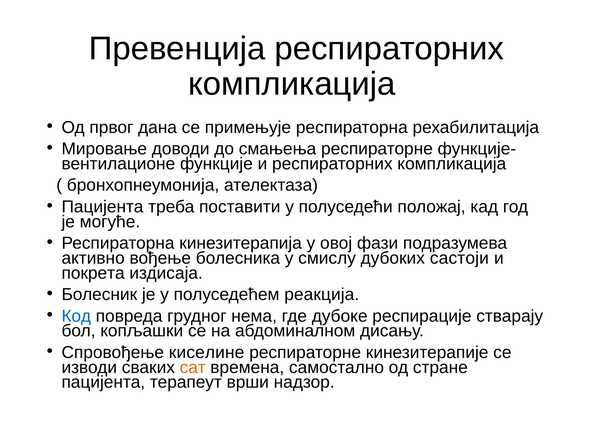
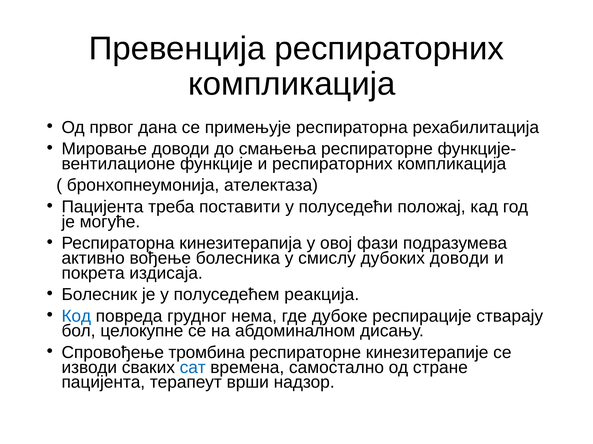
дубоких састоји: састоји -> доводи
копљашки: копљашки -> целокупне
киселине: киселине -> тромбина
сат colour: orange -> blue
